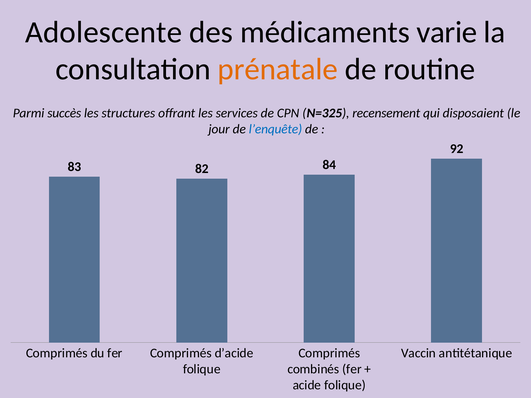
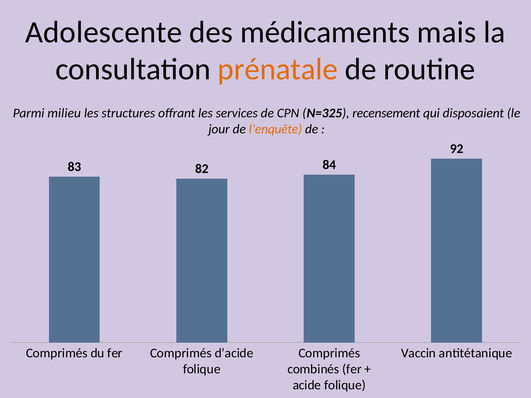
varie: varie -> mais
succès: succès -> milieu
l’enquête colour: blue -> orange
